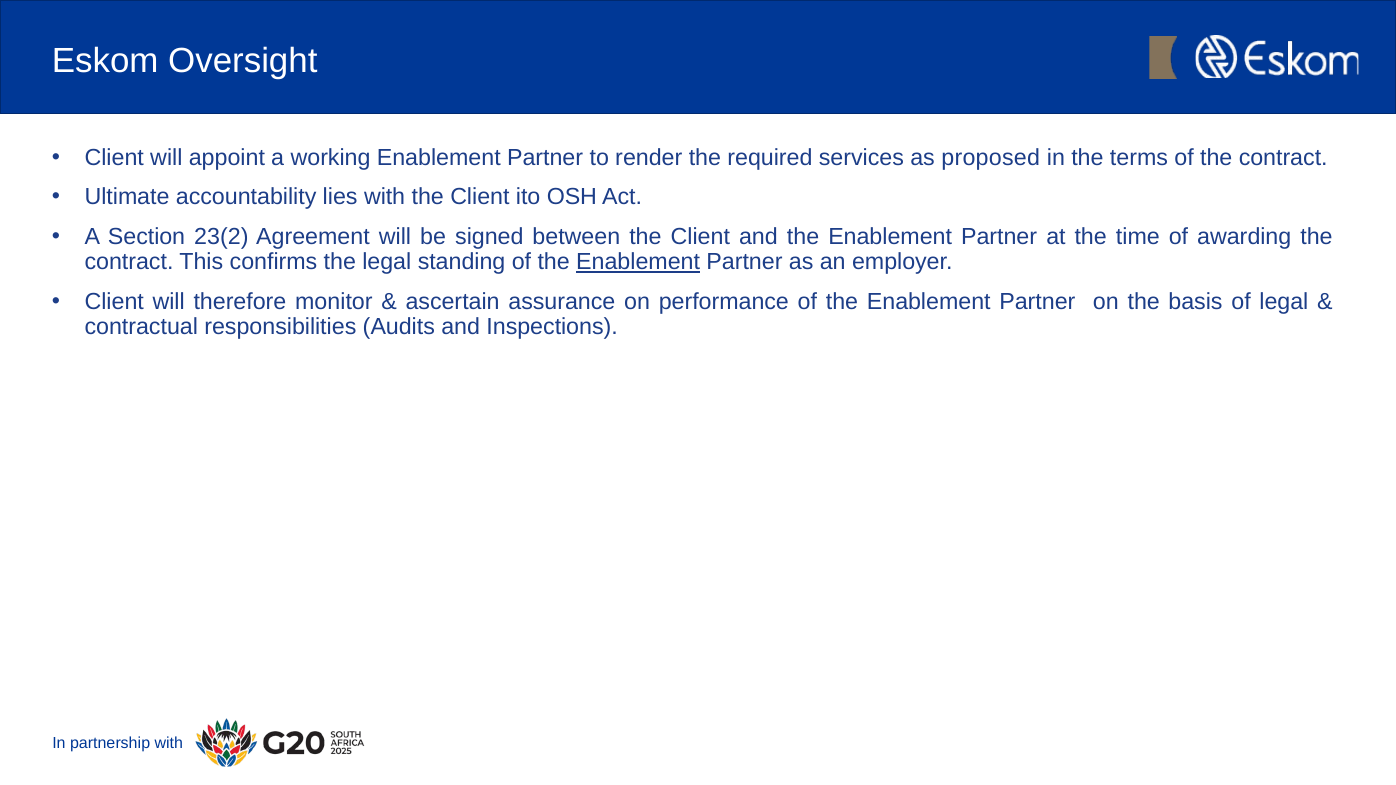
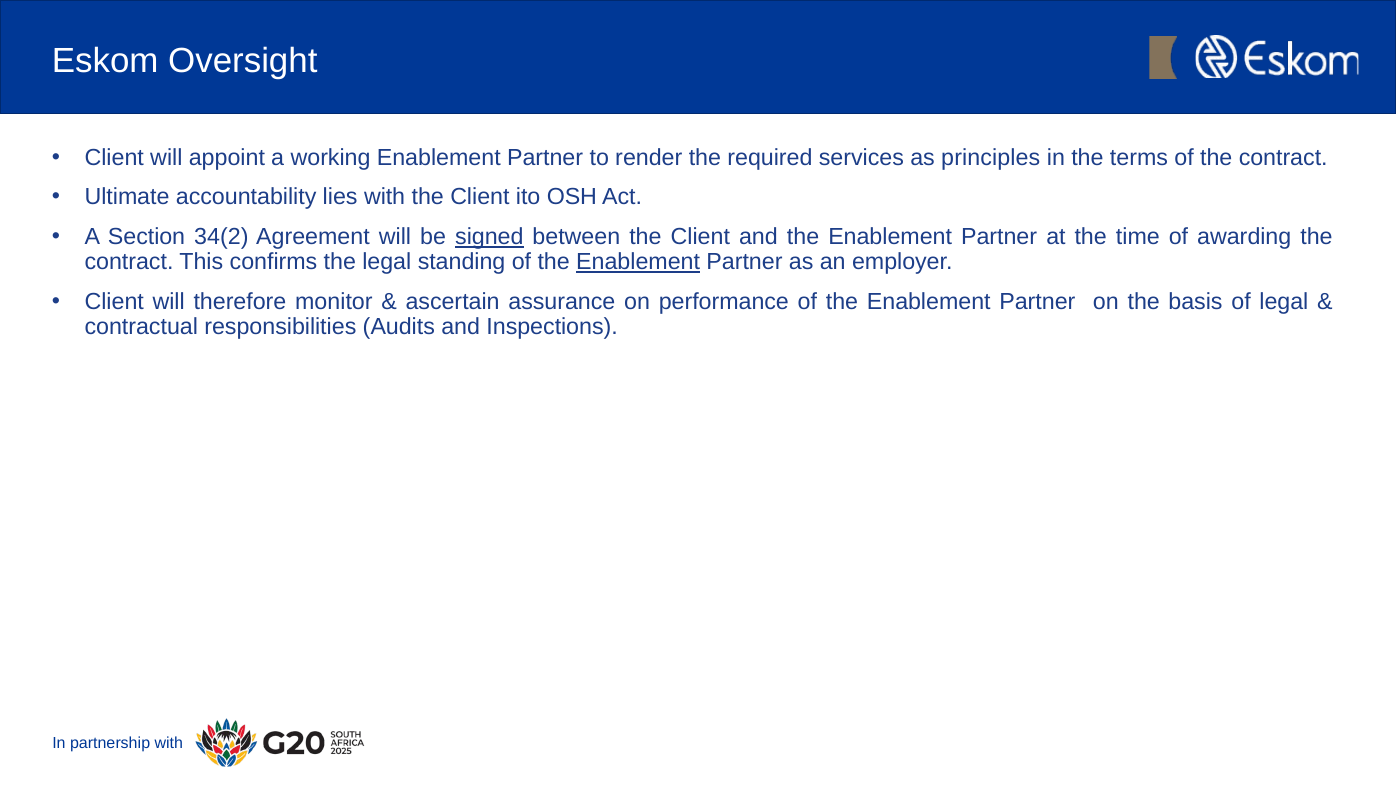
proposed: proposed -> principles
23(2: 23(2 -> 34(2
signed underline: none -> present
